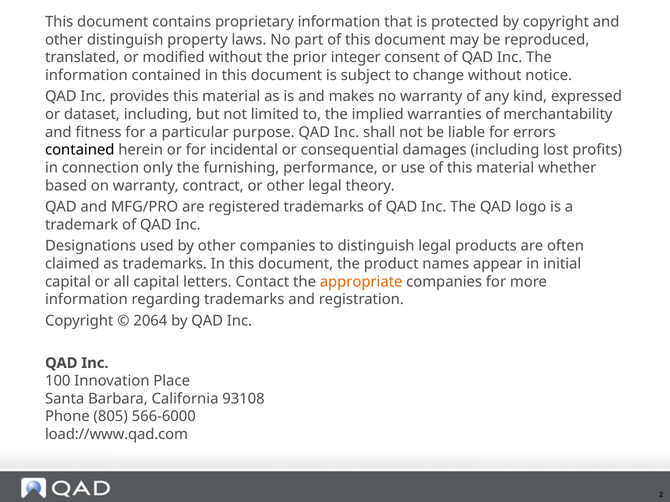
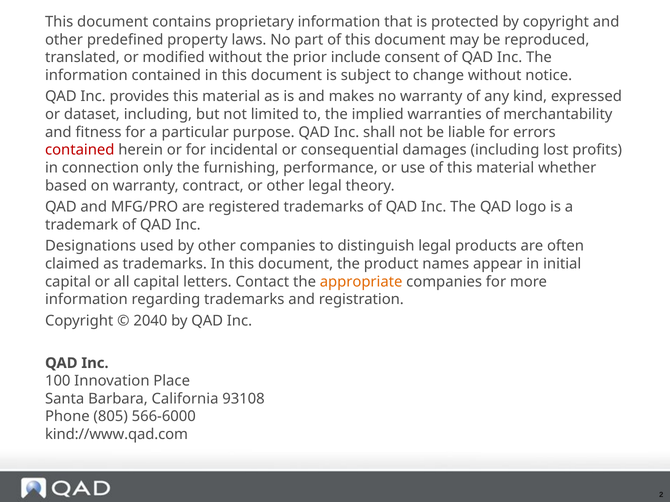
other distinguish: distinguish -> predefined
integer: integer -> include
contained at (80, 150) colour: black -> red
2064: 2064 -> 2040
load://www.qad.com: load://www.qad.com -> kind://www.qad.com
